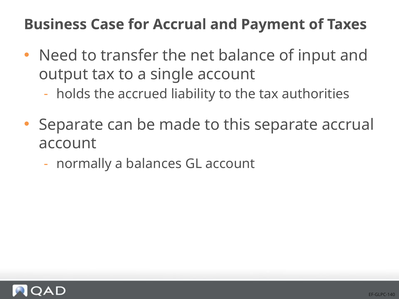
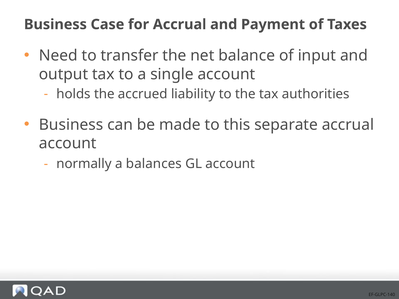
Separate at (71, 125): Separate -> Business
